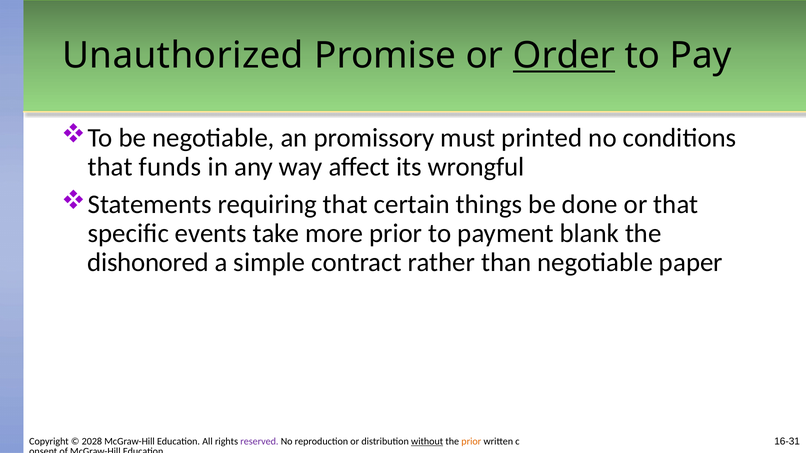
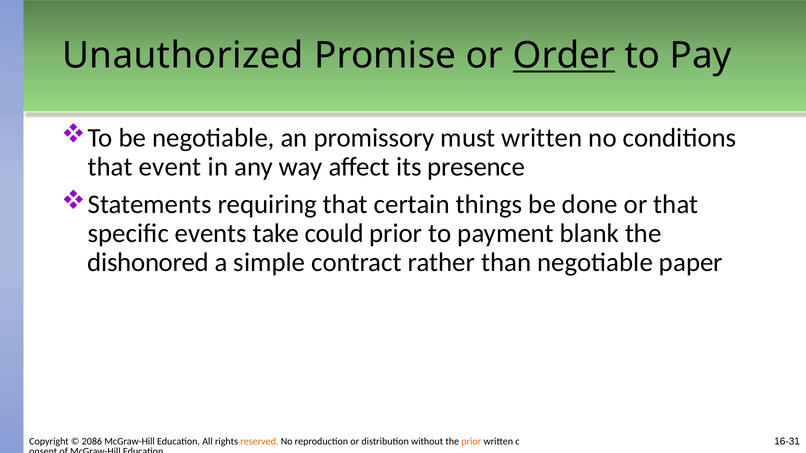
must printed: printed -> written
funds: funds -> event
wrongful: wrongful -> presence
more: more -> could
2028: 2028 -> 2086
reserved colour: purple -> orange
without underline: present -> none
